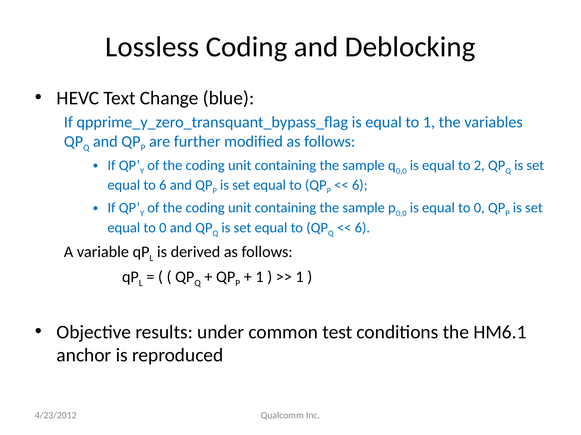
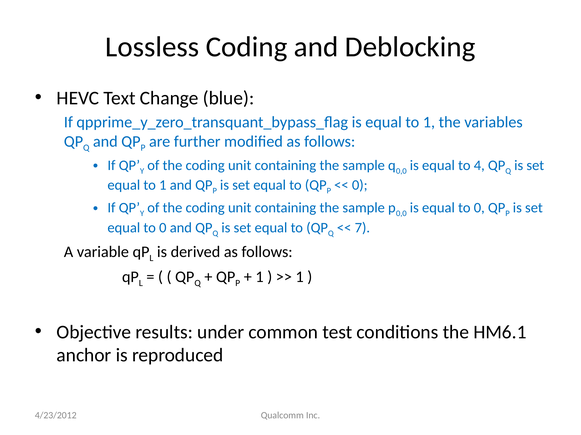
2: 2 -> 4
6 at (163, 186): 6 -> 1
6 at (360, 186): 6 -> 0
6 at (362, 228): 6 -> 7
